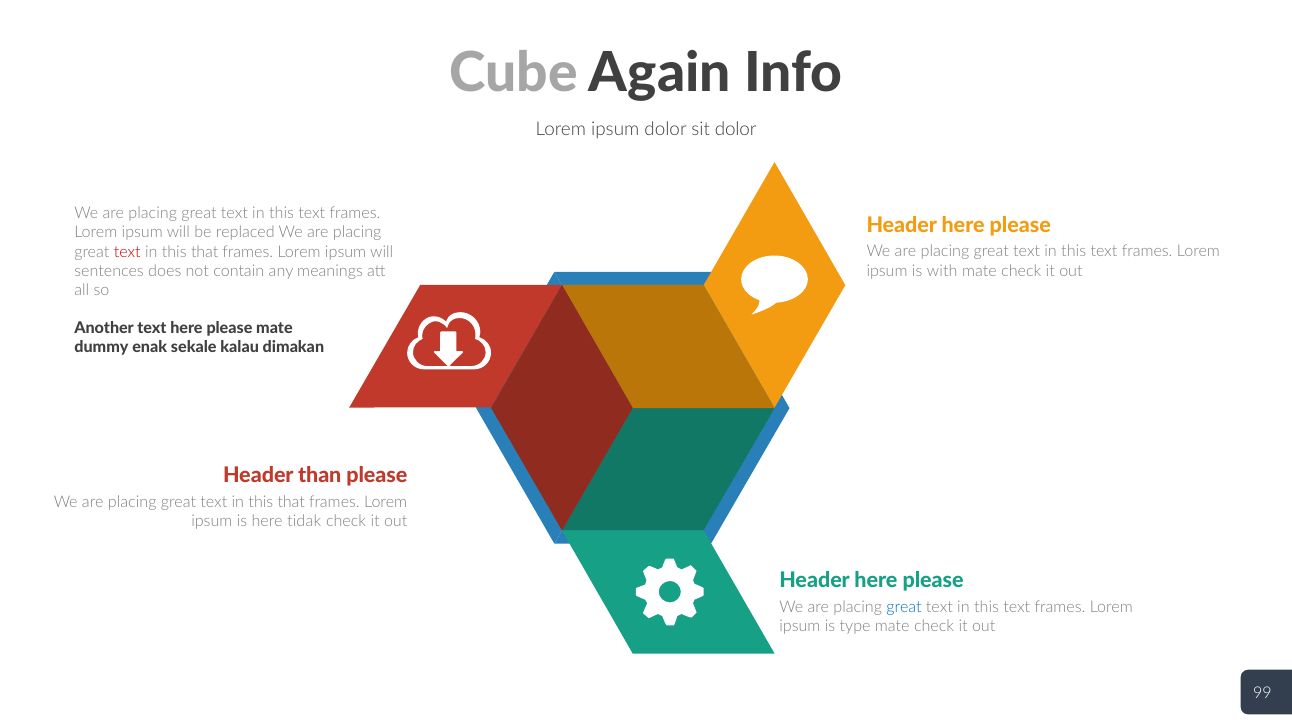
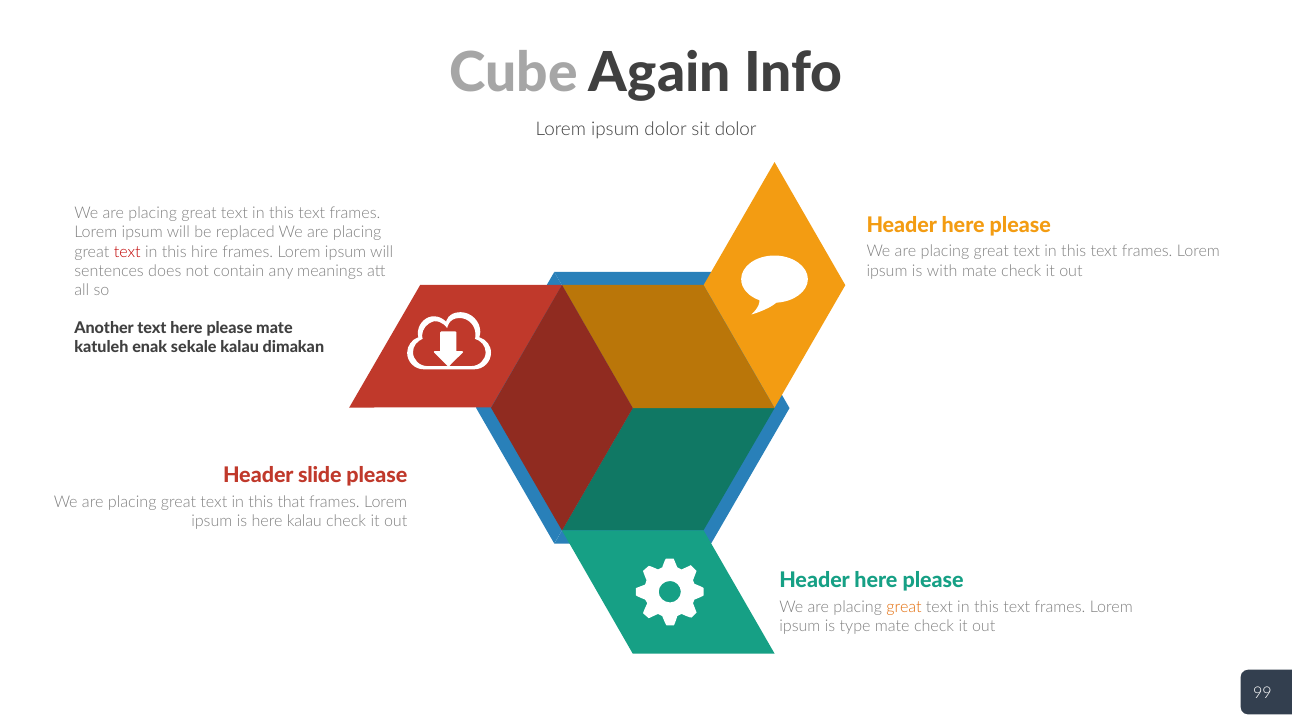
that at (205, 252): that -> hire
dummy: dummy -> katuleh
than: than -> slide
here tidak: tidak -> kalau
great at (904, 607) colour: blue -> orange
